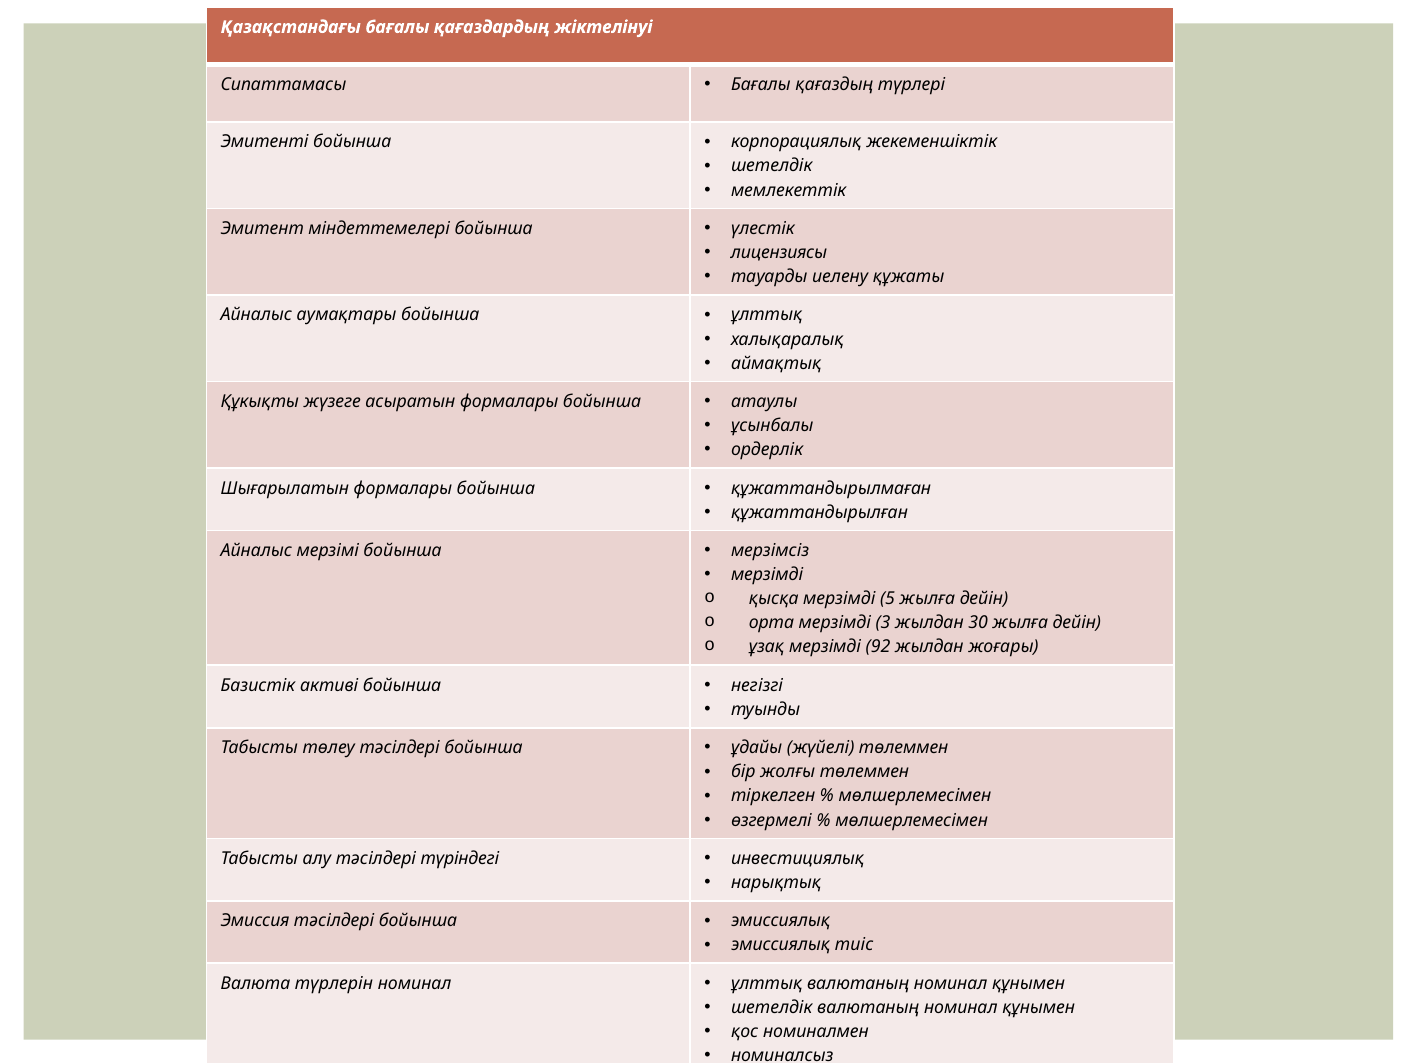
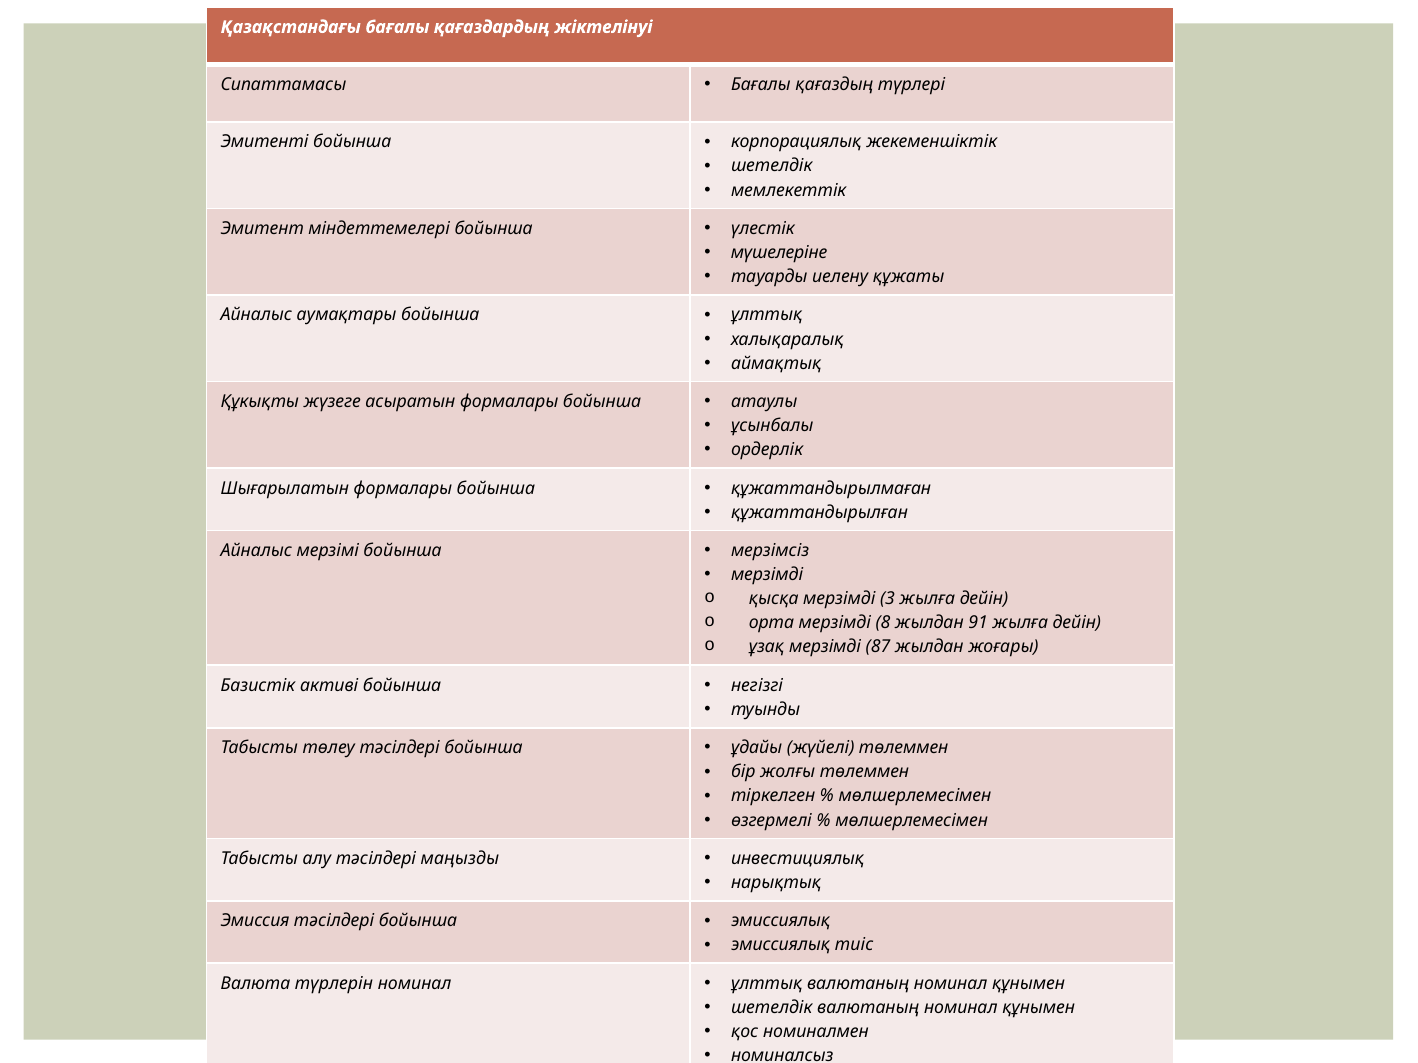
лицензиясы: лицензиясы -> мүшелеріне
5: 5 -> 3
3: 3 -> 8
30: 30 -> 91
92: 92 -> 87
түріндегі: түріндегі -> маңызды
